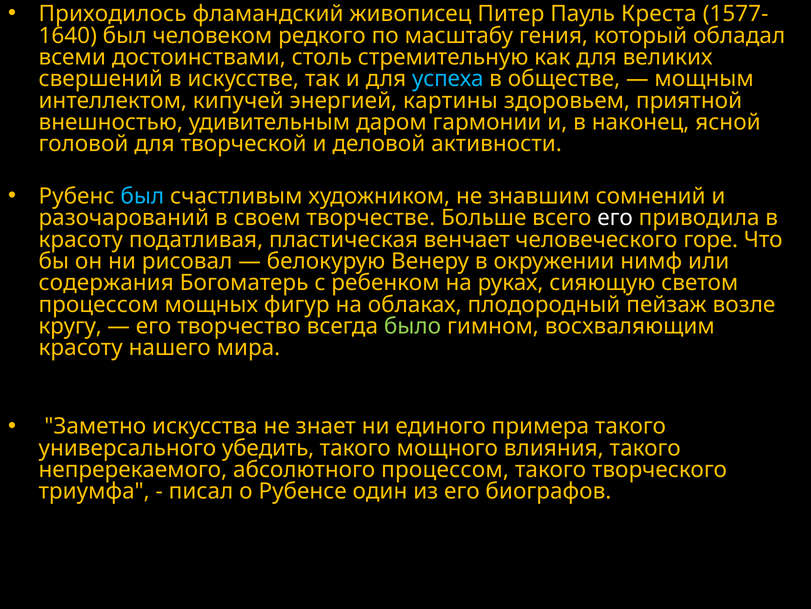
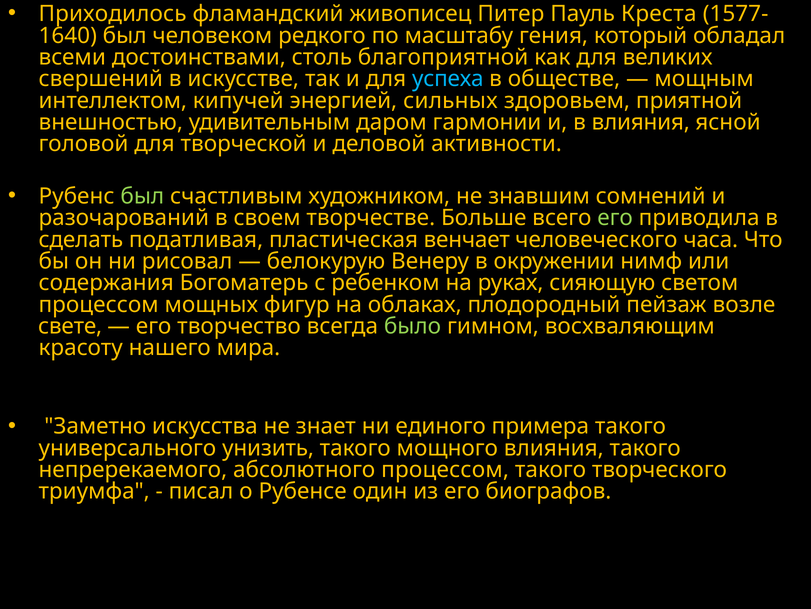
стремительную: стремительную -> благоприятной
картины: картины -> сильных
в наконец: наконец -> влияния
был at (142, 196) colour: light blue -> light green
его at (615, 218) colour: white -> light green
красоту at (81, 239): красоту -> сделать
горе: горе -> часа
кругу: кругу -> свете
убедить: убедить -> унизить
